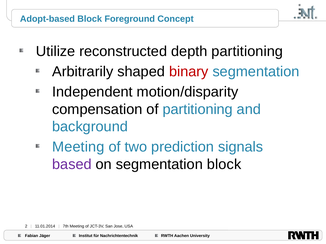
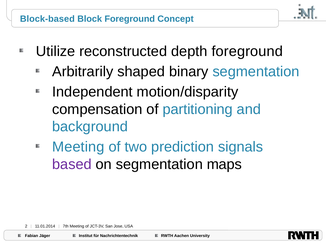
Adopt-based: Adopt-based -> Block-based
depth partitioning: partitioning -> foreground
binary colour: red -> black
segmentation block: block -> maps
